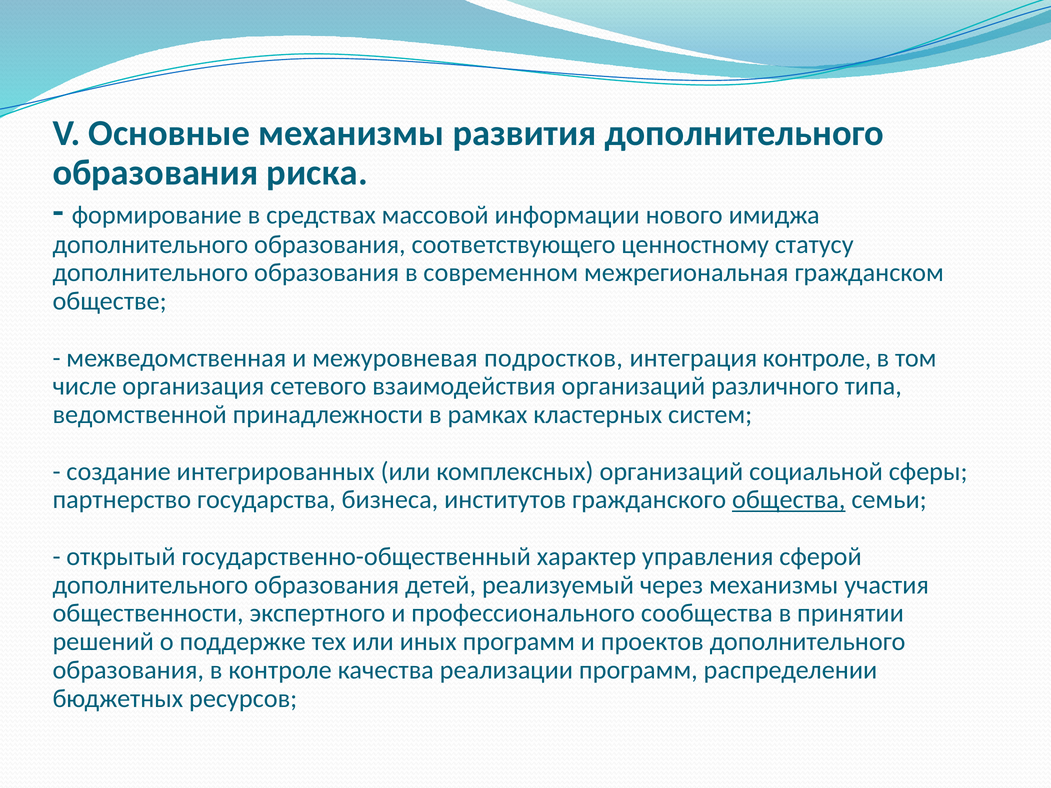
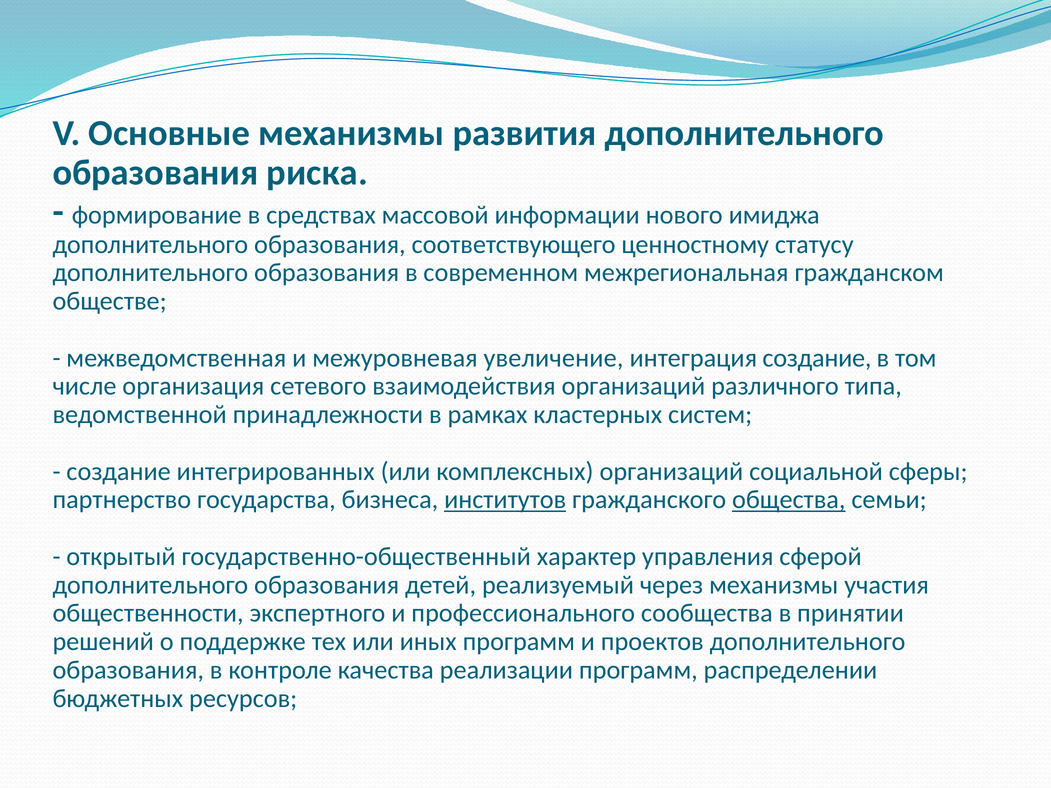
подростков: подростков -> увеличение
интеграция контроле: контроле -> создание
институтов underline: none -> present
